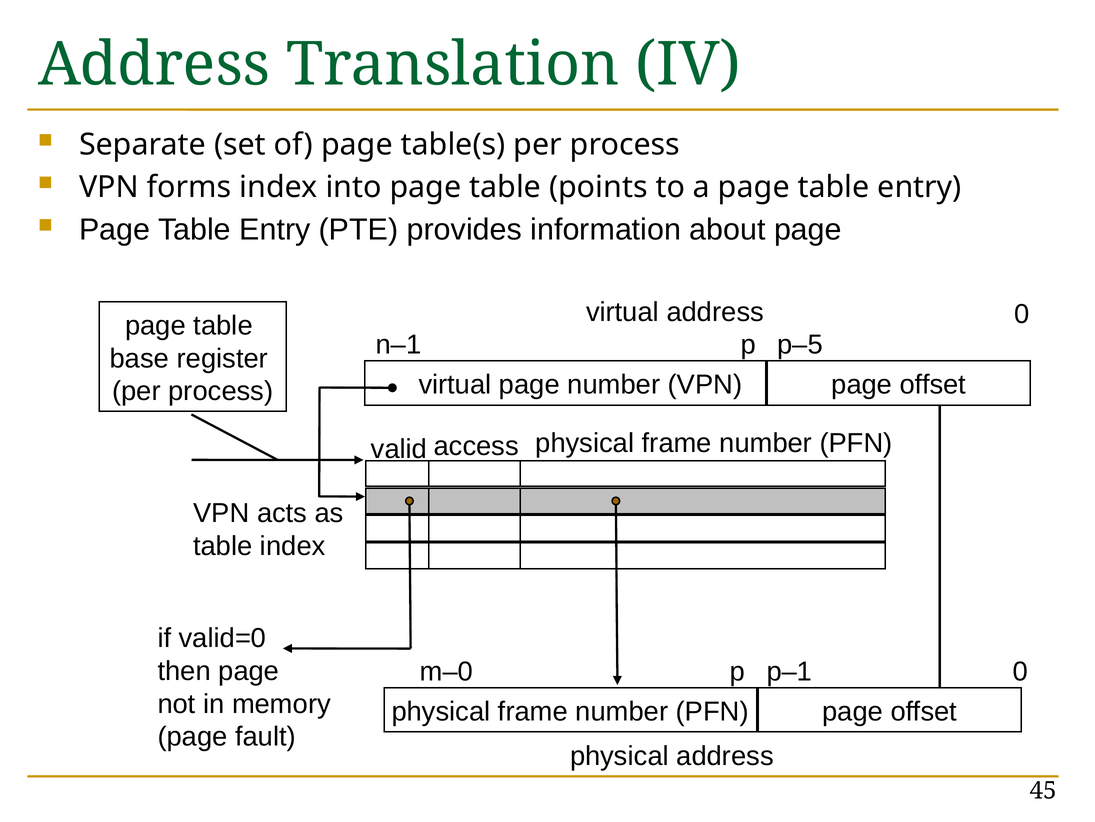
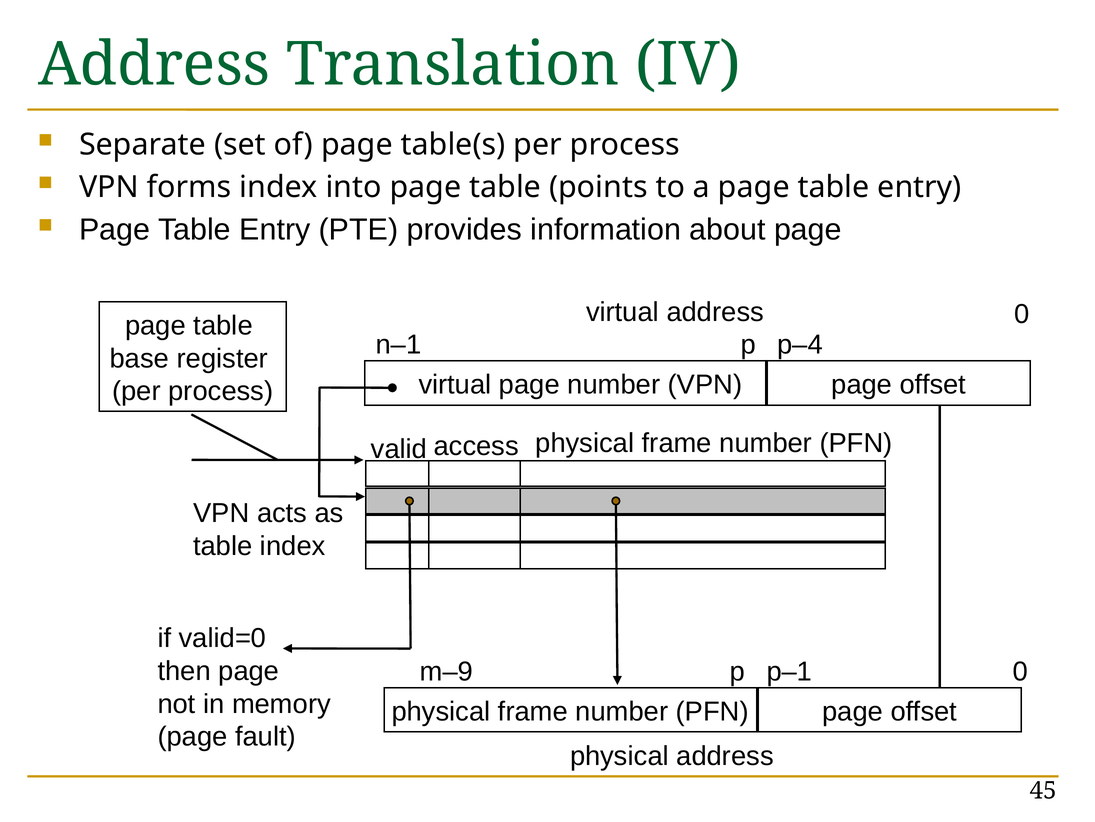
p–5: p–5 -> p–4
m–0: m–0 -> m–9
